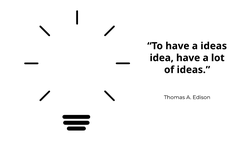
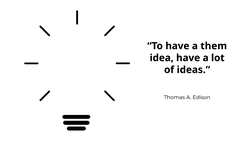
a ideas: ideas -> them
